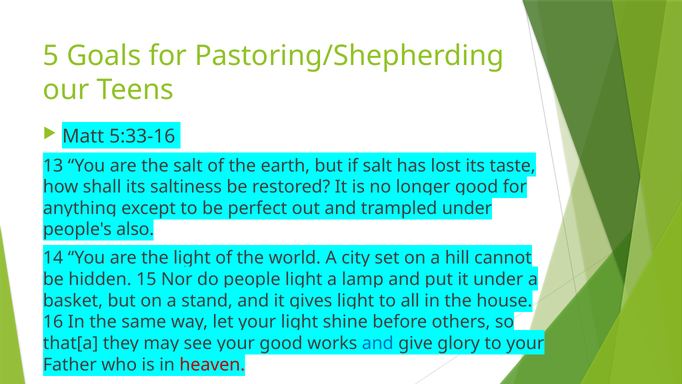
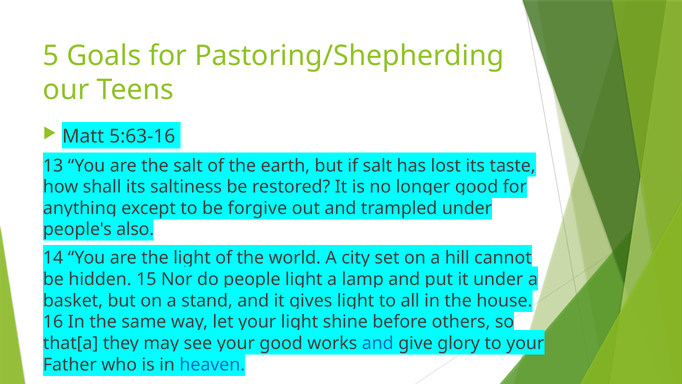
5:33-16: 5:33-16 -> 5:63-16
perfect: perfect -> forgive
heaven colour: red -> blue
